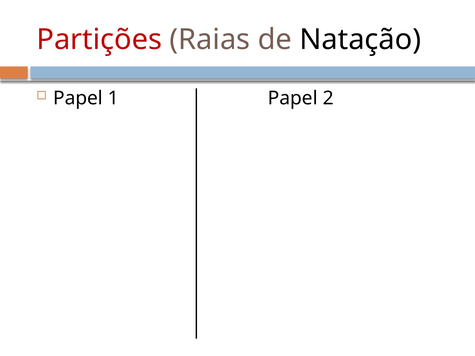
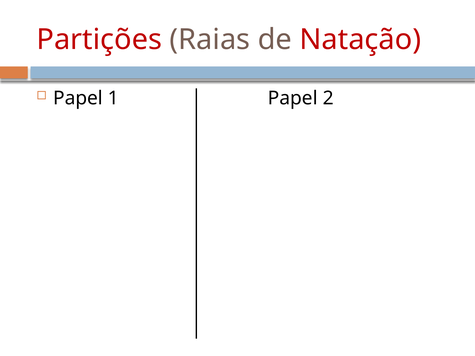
Natação colour: black -> red
